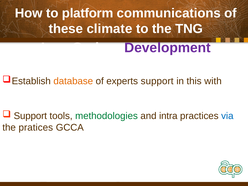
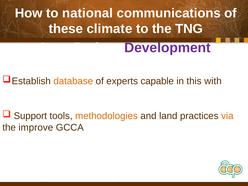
platform: platform -> national
experts support: support -> capable
methodologies colour: green -> orange
intra: intra -> land
via colour: blue -> orange
pratices: pratices -> improve
